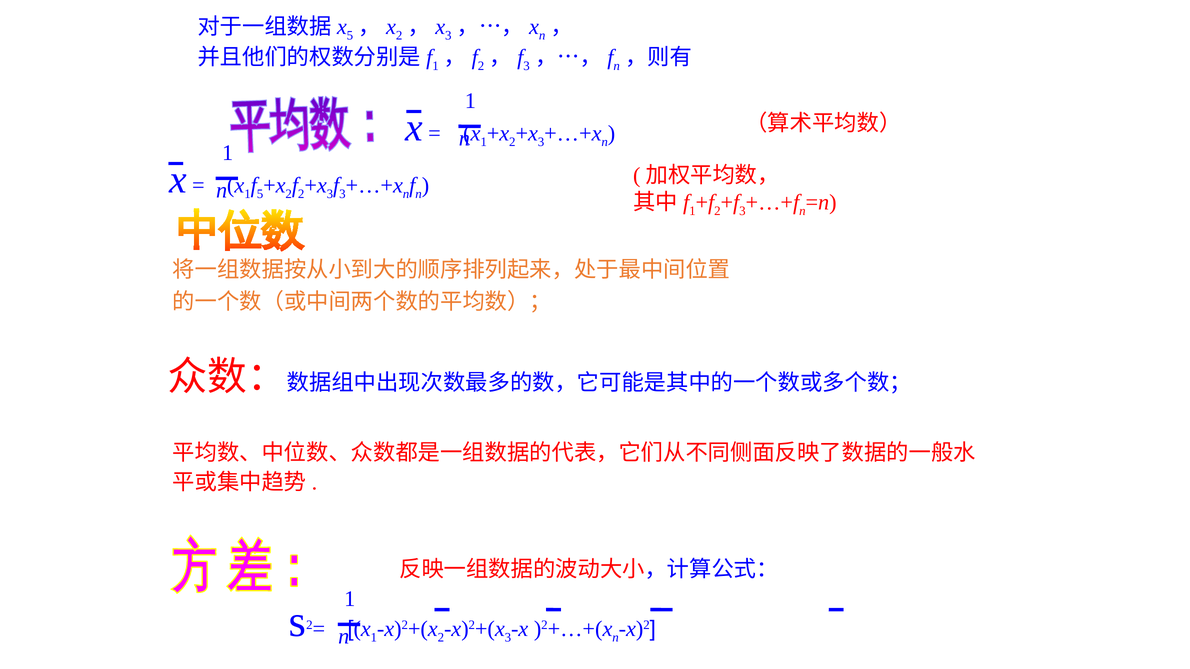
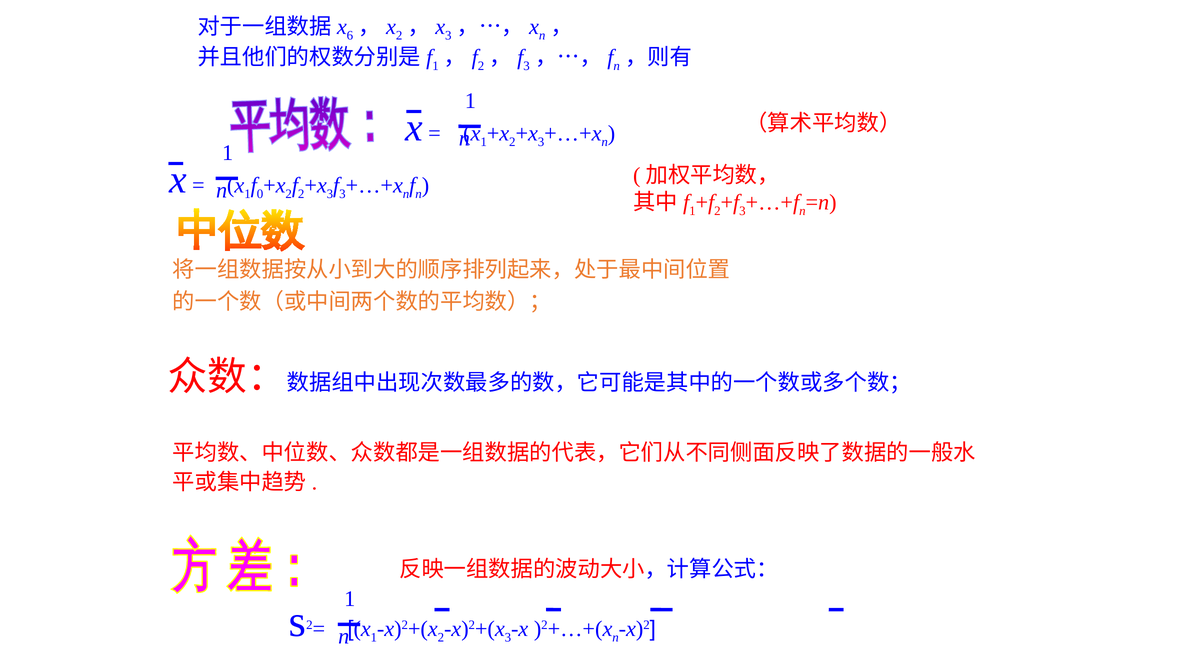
5 at (350, 35): 5 -> 6
5 at (260, 194): 5 -> 0
